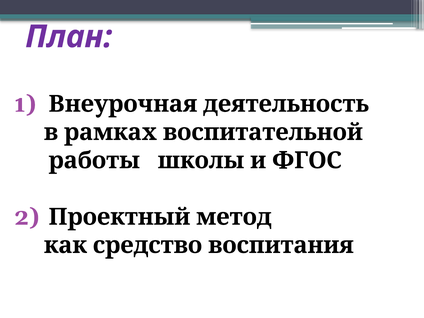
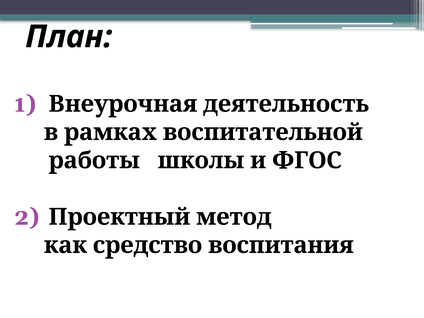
План colour: purple -> black
